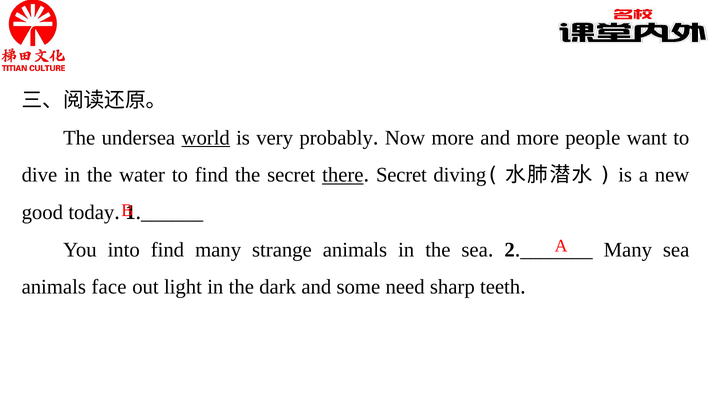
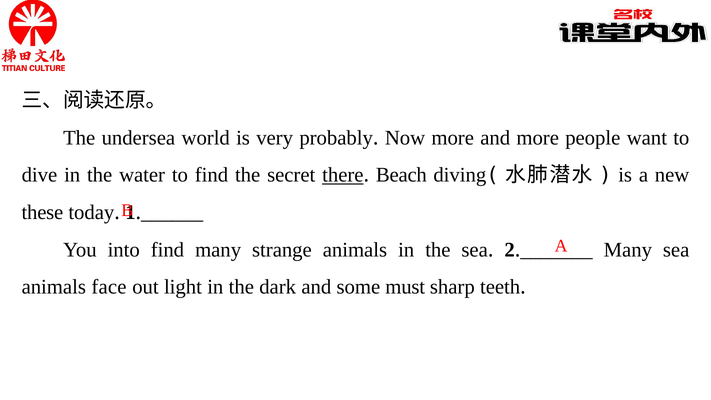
world underline: present -> none
Secret at (401, 175): Secret -> Beach
good: good -> these
need: need -> must
